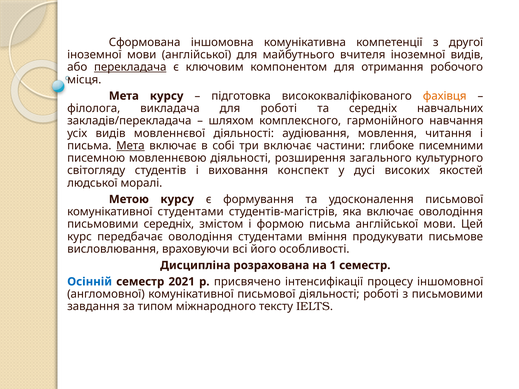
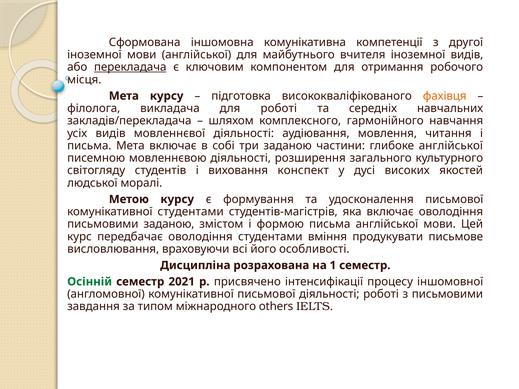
Мета at (130, 146) underline: present -> none
три включає: включає -> заданою
глибоке писемними: писемними -> англійської
письмовими середніх: середніх -> заданою
Осінній colour: blue -> green
тексту: тексту -> others
